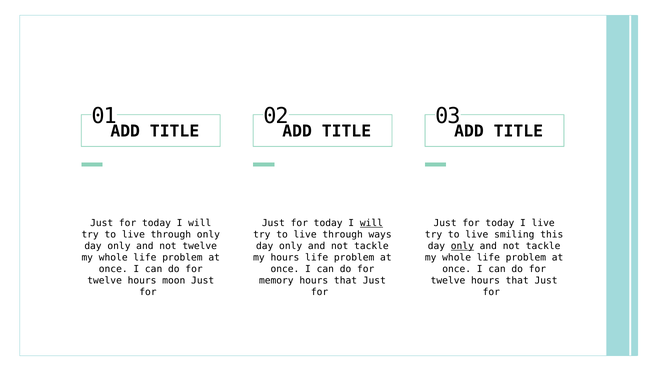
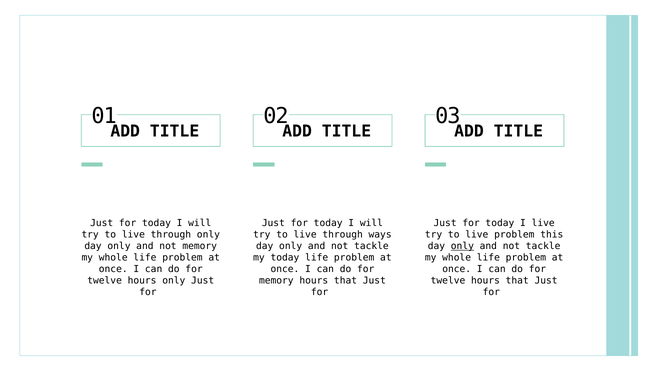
will at (371, 223) underline: present -> none
live smiling: smiling -> problem
not twelve: twelve -> memory
my hours: hours -> today
hours moon: moon -> only
